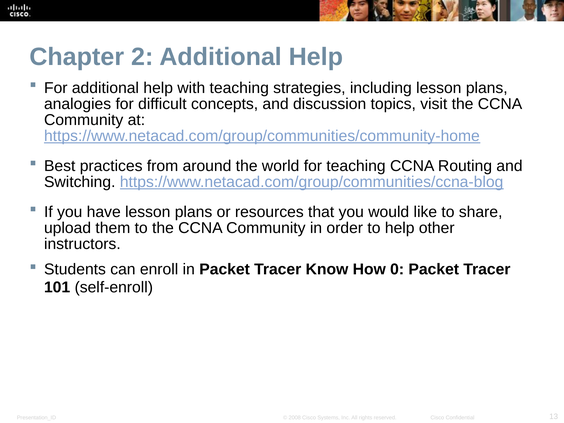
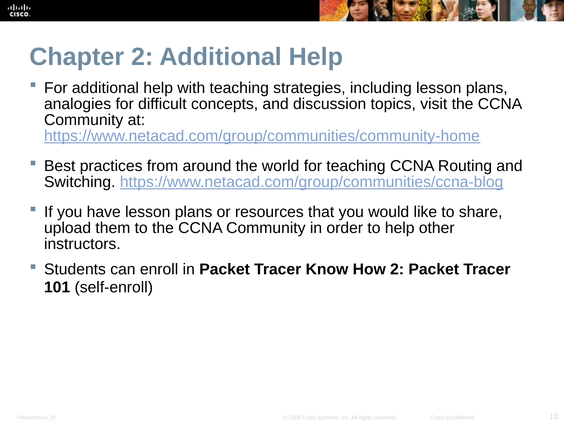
How 0: 0 -> 2
